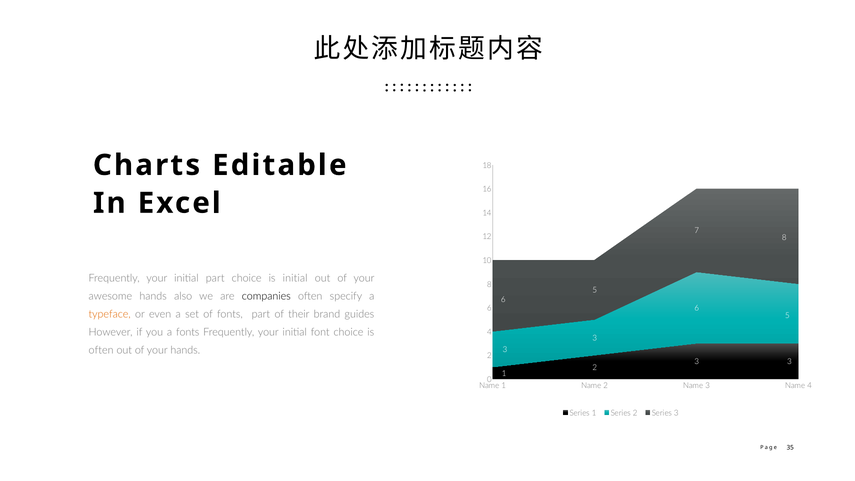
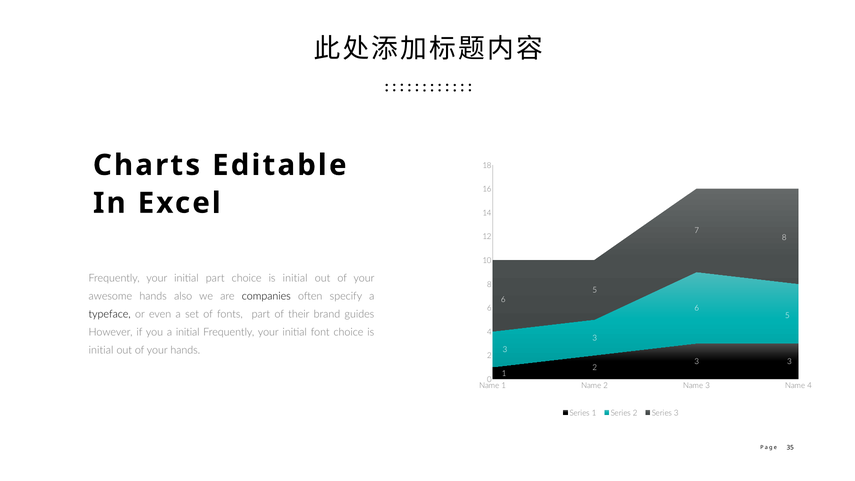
typeface colour: orange -> black
a fonts: fonts -> initial
often at (101, 350): often -> initial
